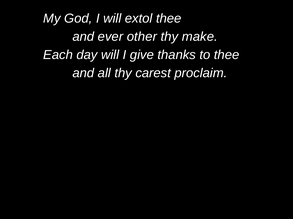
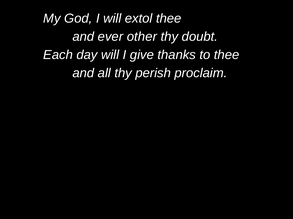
make: make -> doubt
carest: carest -> perish
